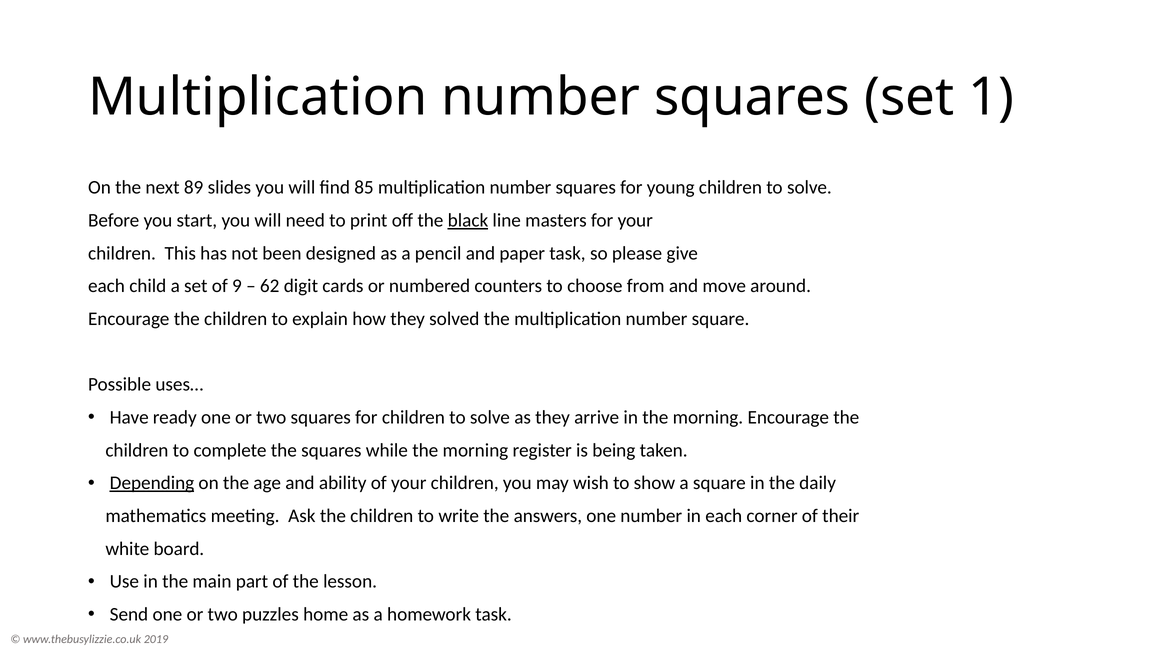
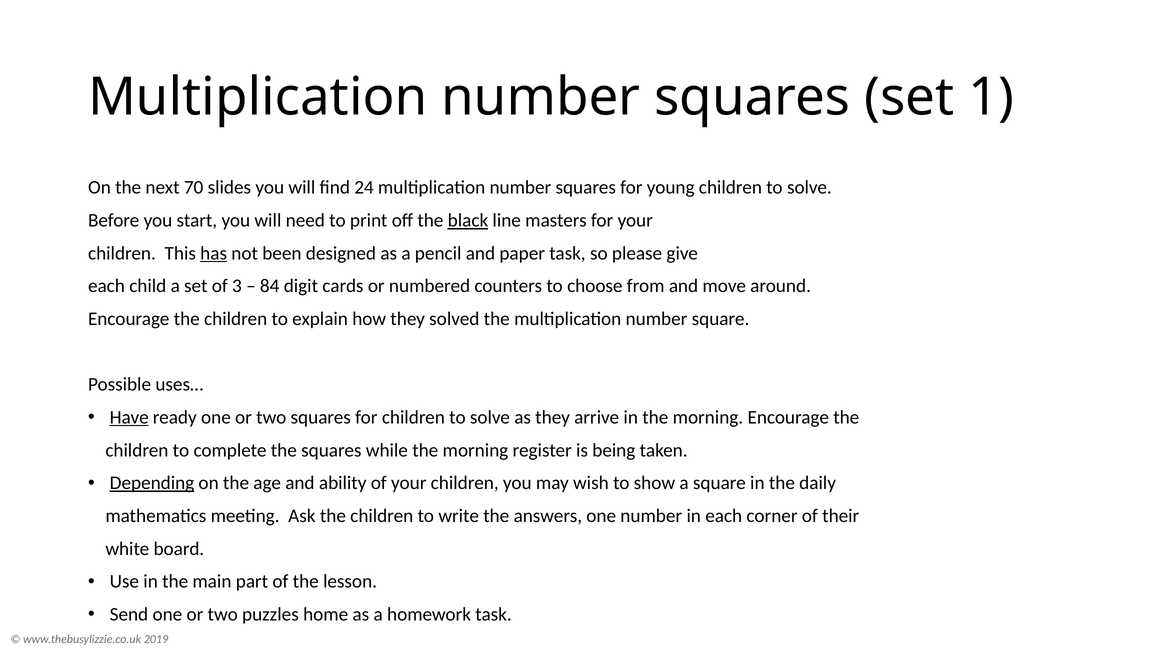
89: 89 -> 70
85: 85 -> 24
has underline: none -> present
9: 9 -> 3
62: 62 -> 84
Have underline: none -> present
